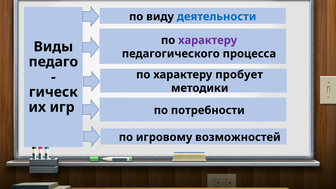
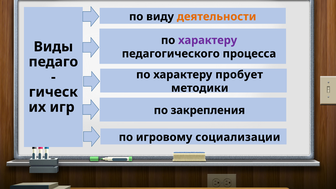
деятельности colour: blue -> orange
потребности: потребности -> закрепления
возможностей: возможностей -> социализации
